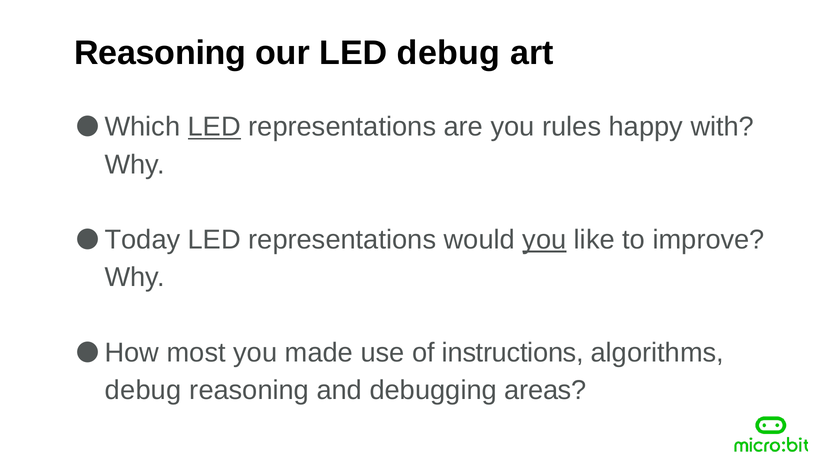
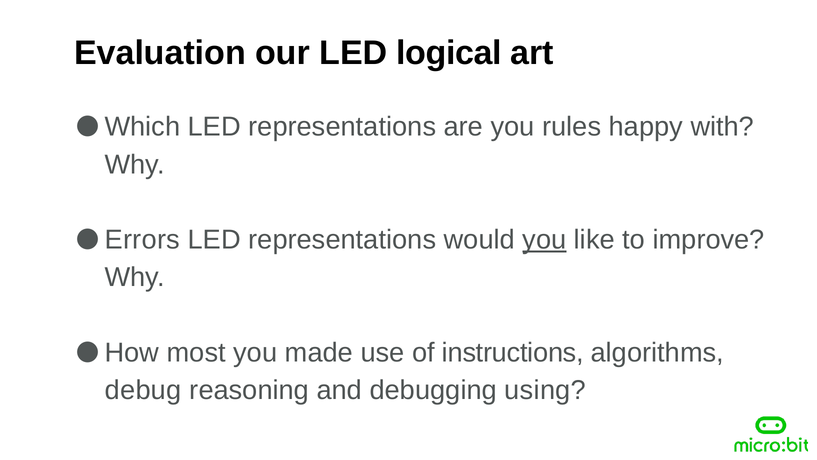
Reasoning at (160, 53): Reasoning -> Evaluation
LED debug: debug -> logical
LED at (214, 127) underline: present -> none
Today: Today -> Errors
areas: areas -> using
